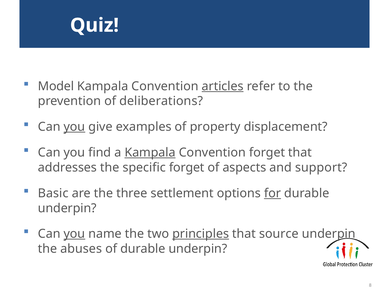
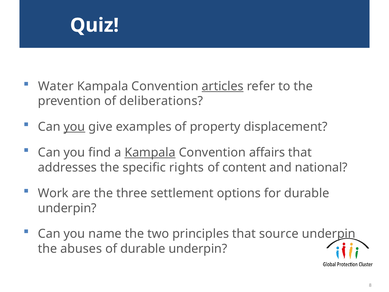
Model: Model -> Water
Convention forget: forget -> affairs
specific forget: forget -> rights
aspects: aspects -> content
support: support -> national
Basic: Basic -> Work
for underline: present -> none
you at (74, 234) underline: present -> none
principles underline: present -> none
